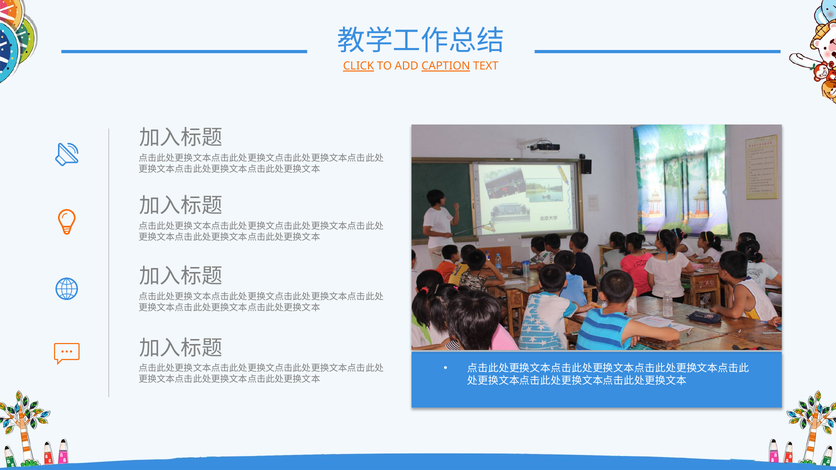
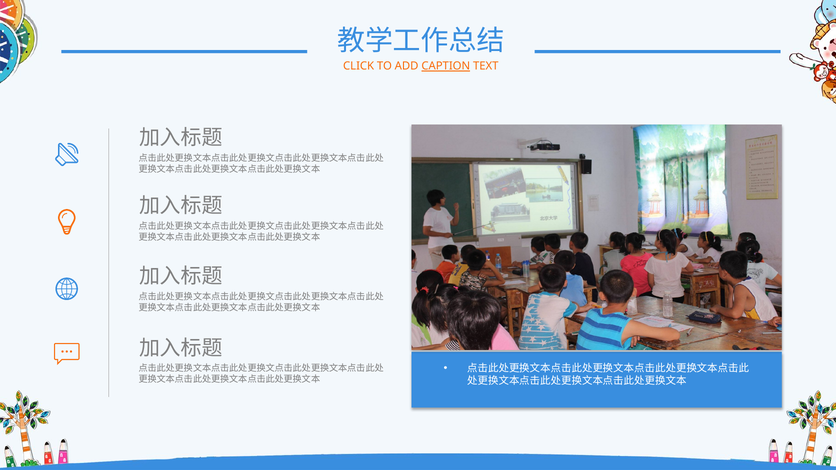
CLICK underline: present -> none
